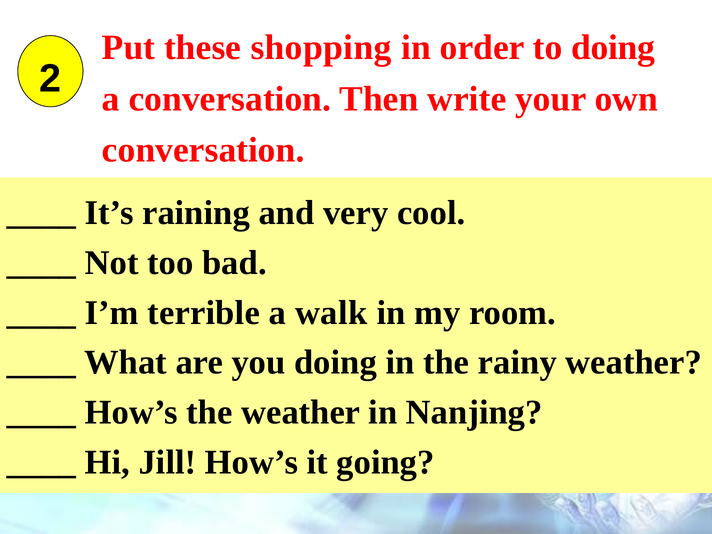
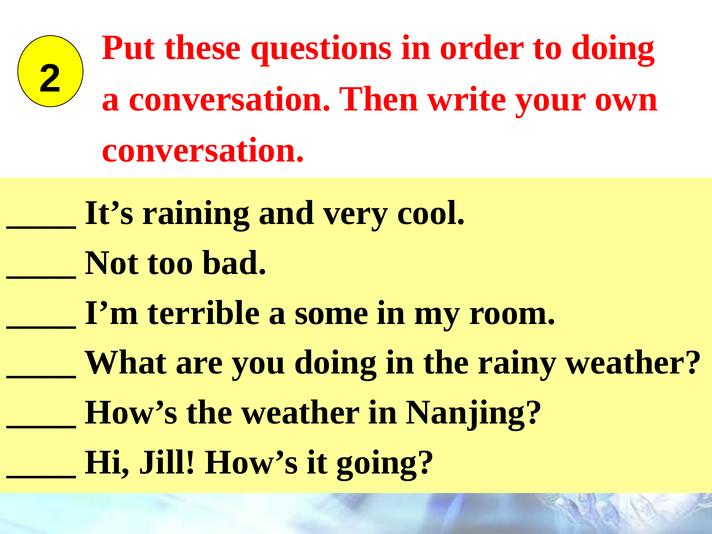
shopping: shopping -> questions
walk: walk -> some
